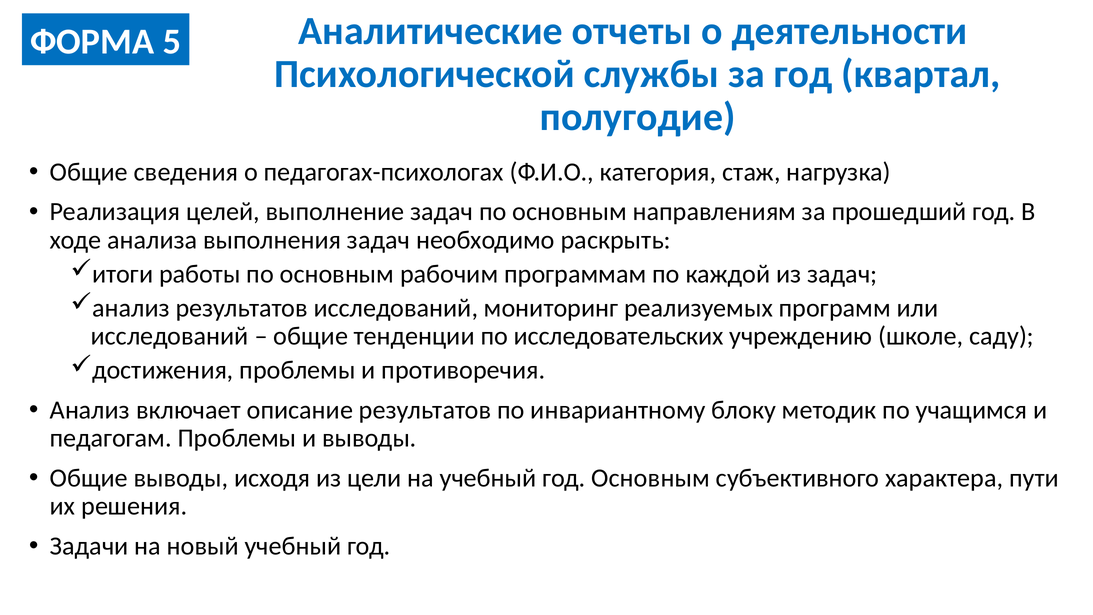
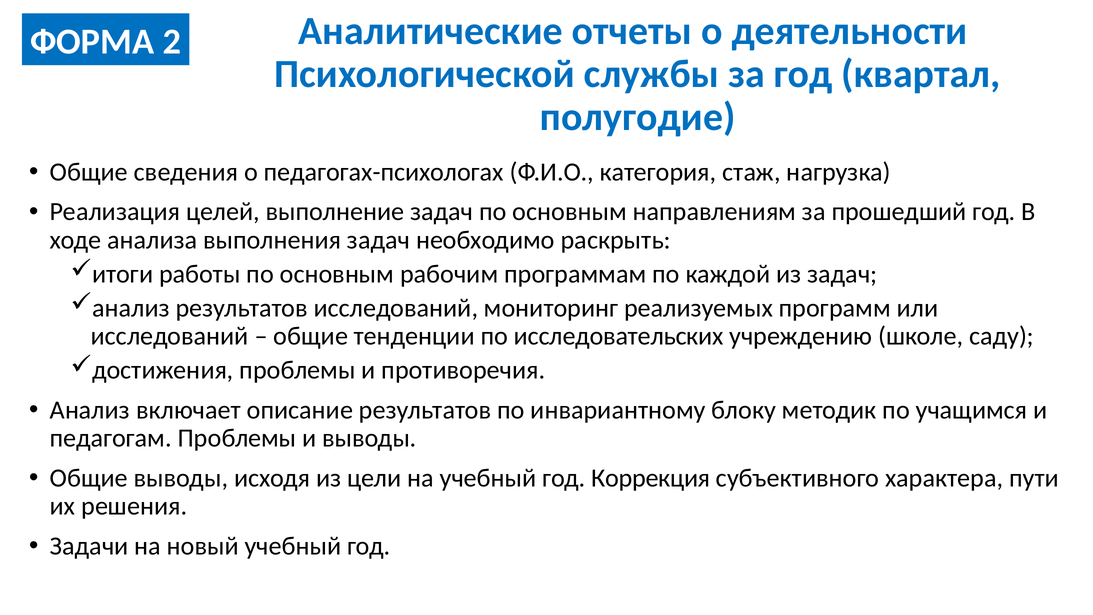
5: 5 -> 2
год Основным: Основным -> Коррекция
